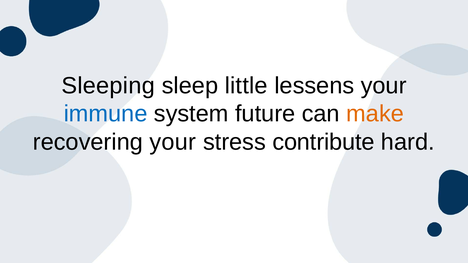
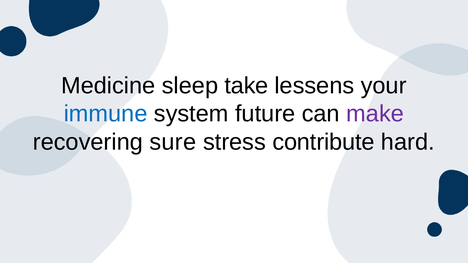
Sleeping: Sleeping -> Medicine
little: little -> take
make colour: orange -> purple
recovering your: your -> sure
